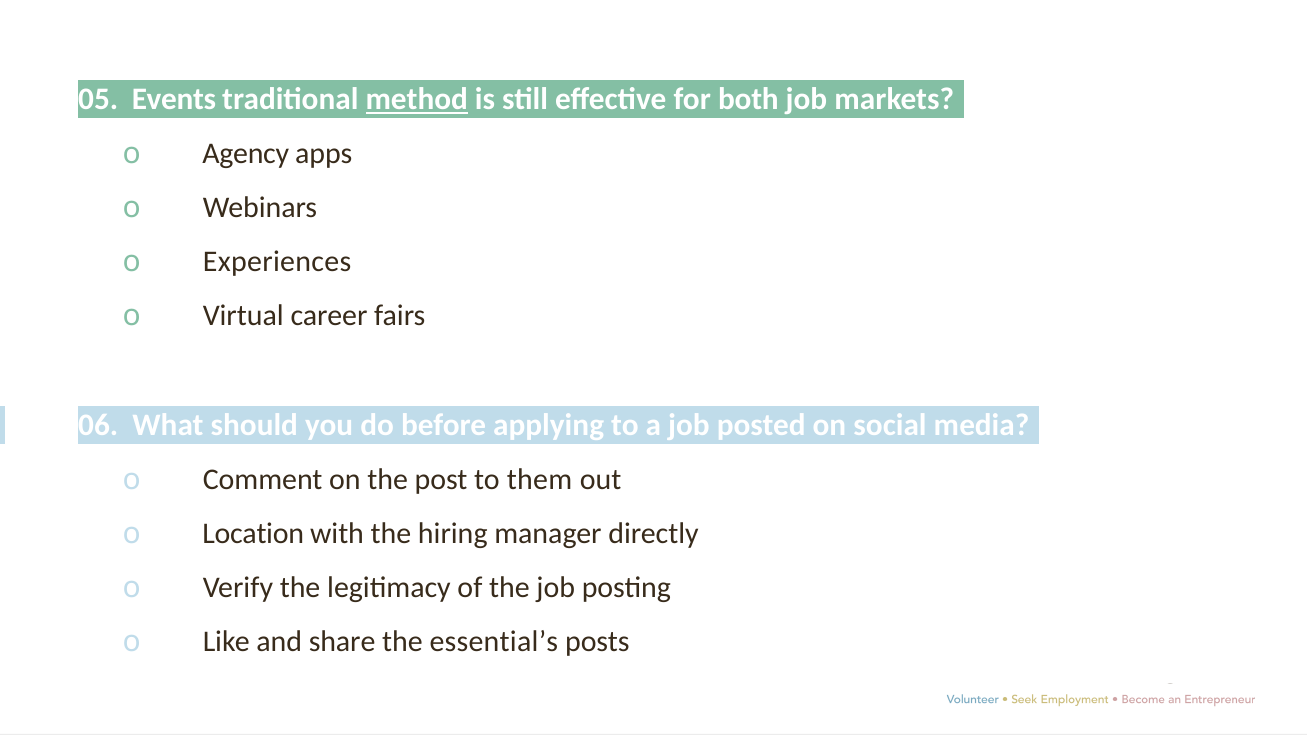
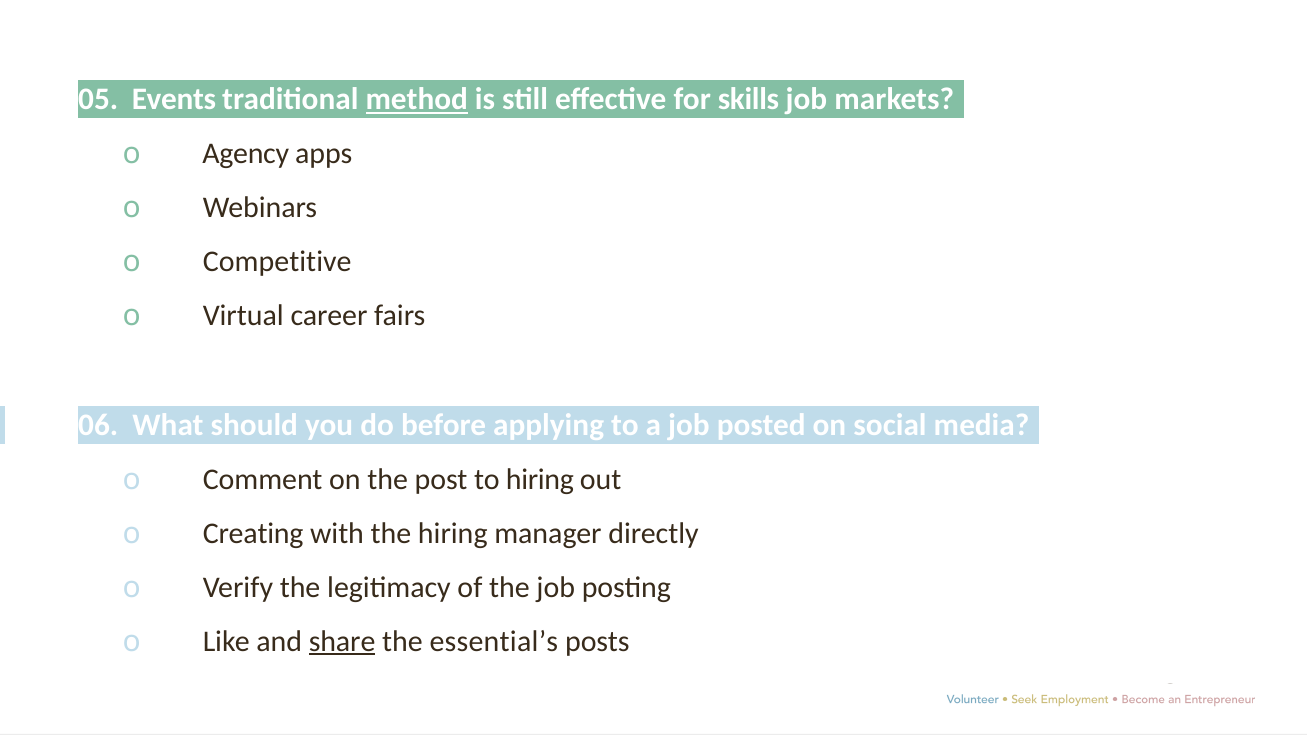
both: both -> skills
Experiences: Experiences -> Competitive
to them: them -> hiring
Location: Location -> Creating
share underline: none -> present
